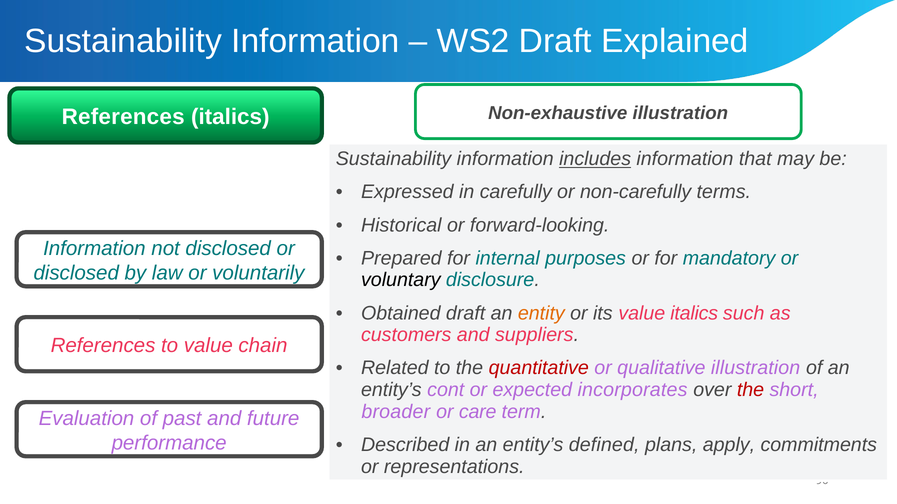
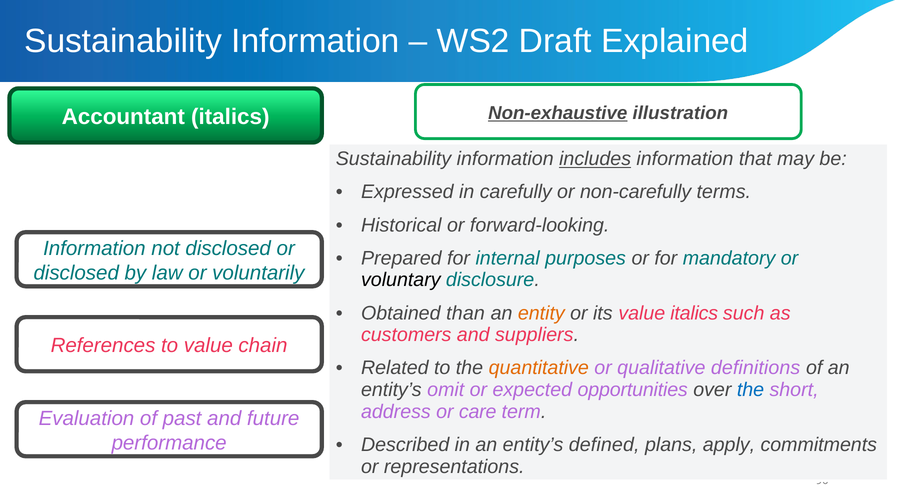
References at (123, 117): References -> Accountant
Non-exhaustive underline: none -> present
Obtained draft: draft -> than
quantitative colour: red -> orange
qualitative illustration: illustration -> definitions
cont: cont -> omit
incorporates: incorporates -> opportunities
the at (751, 390) colour: red -> blue
broader: broader -> address
